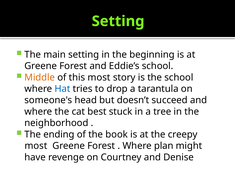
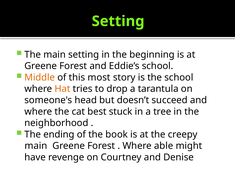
Hat colour: blue -> orange
most at (36, 145): most -> main
plan: plan -> able
